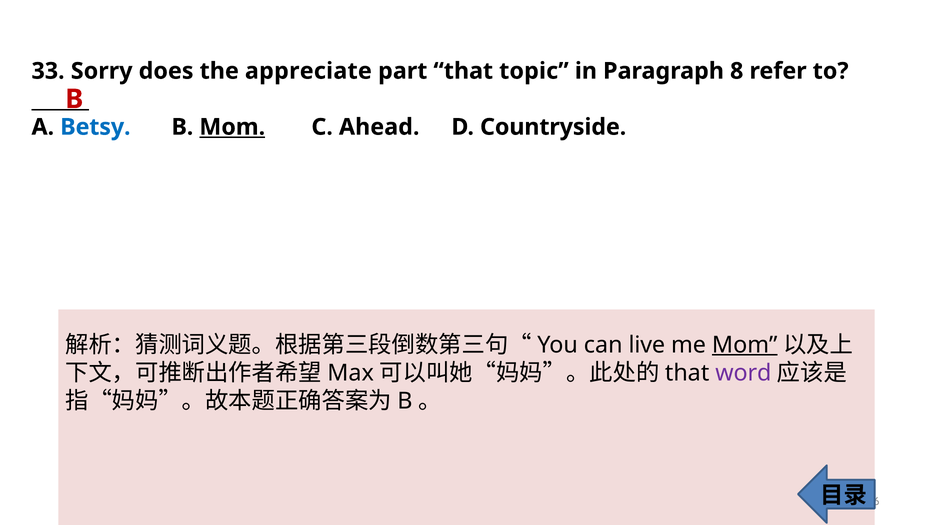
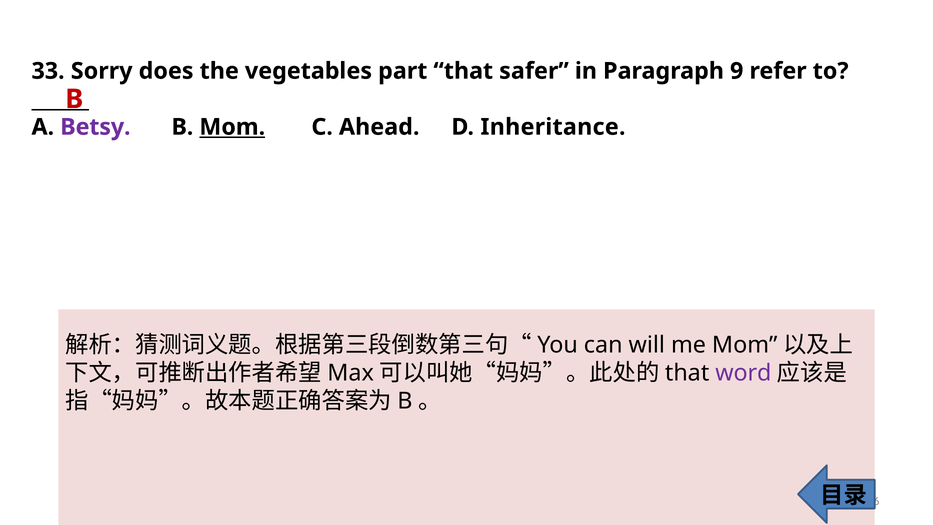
appreciate: appreciate -> vegetables
topic: topic -> safer
8: 8 -> 9
Betsy colour: blue -> purple
Countryside: Countryside -> Inheritance
live: live -> will
Mom at (745, 345) underline: present -> none
